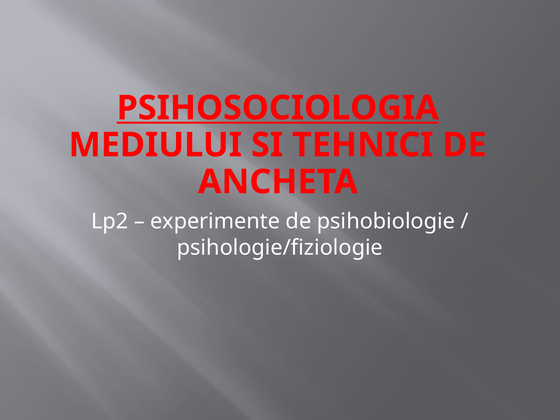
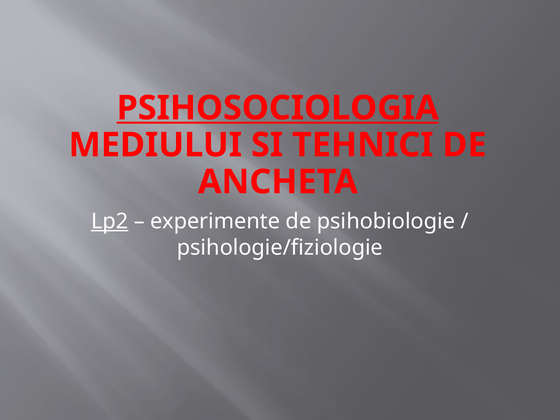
Lp2 underline: none -> present
